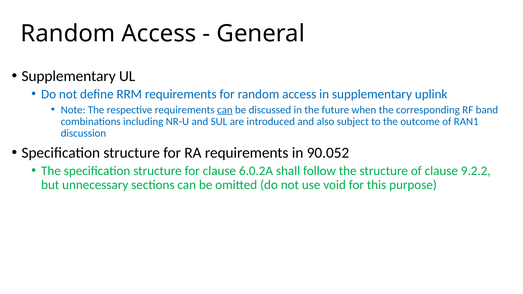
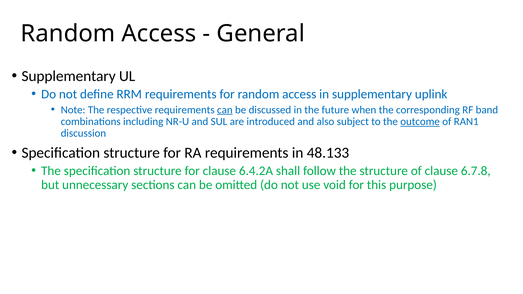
outcome underline: none -> present
90.052: 90.052 -> 48.133
6.0.2A: 6.0.2A -> 6.4.2A
9.2.2: 9.2.2 -> 6.7.8
